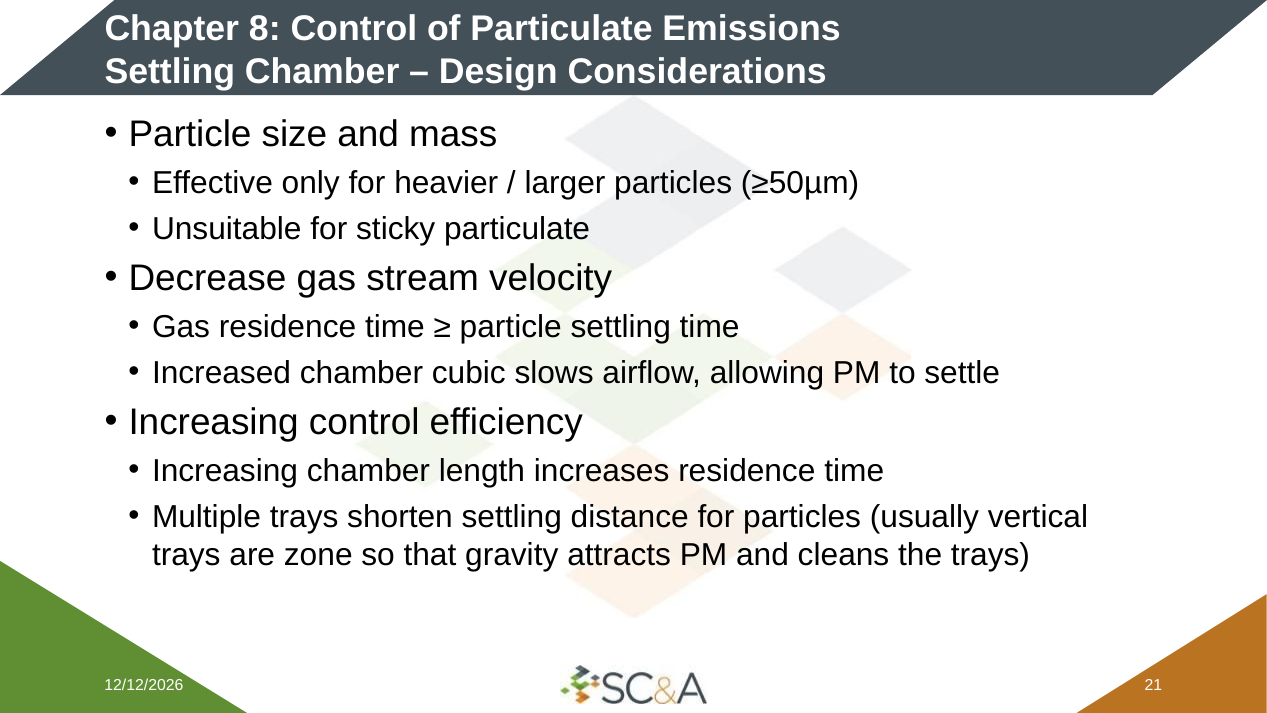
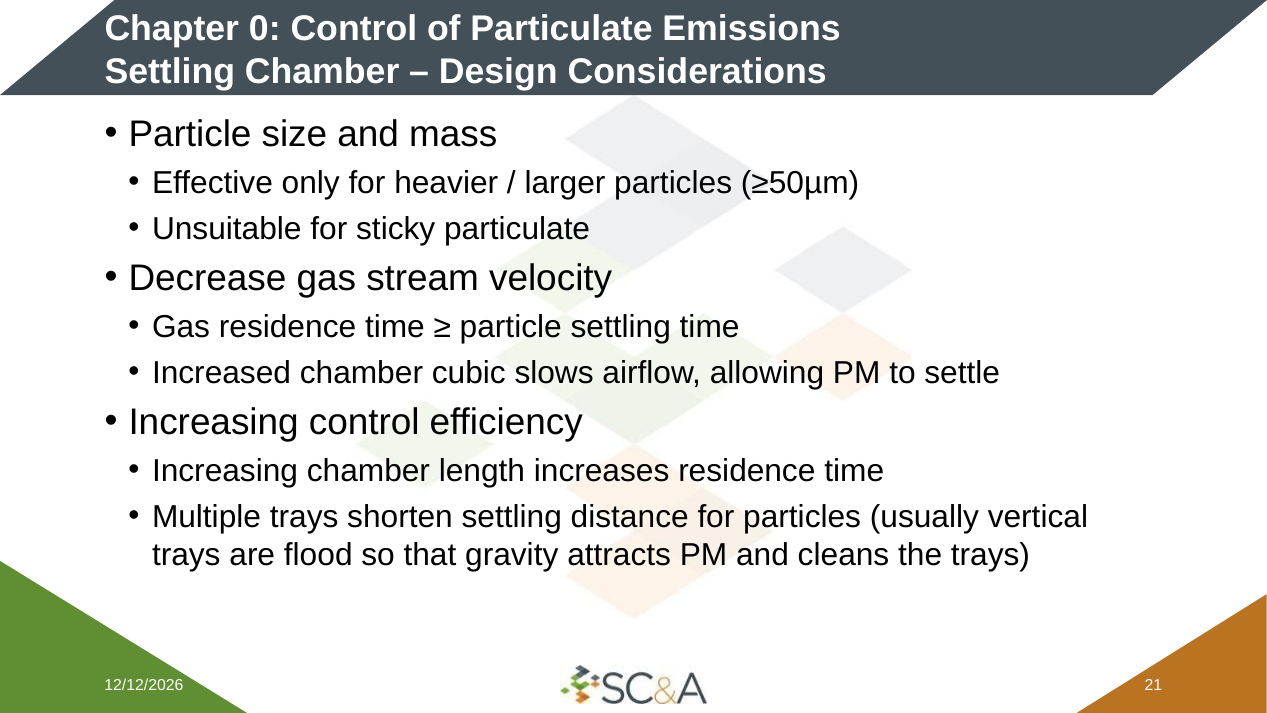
8: 8 -> 0
zone: zone -> flood
